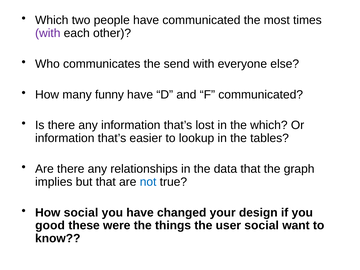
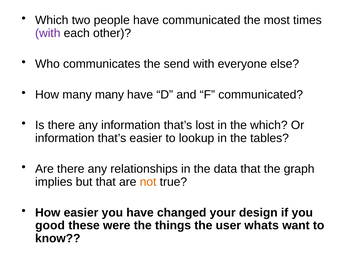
many funny: funny -> many
not colour: blue -> orange
How social: social -> easier
user social: social -> whats
